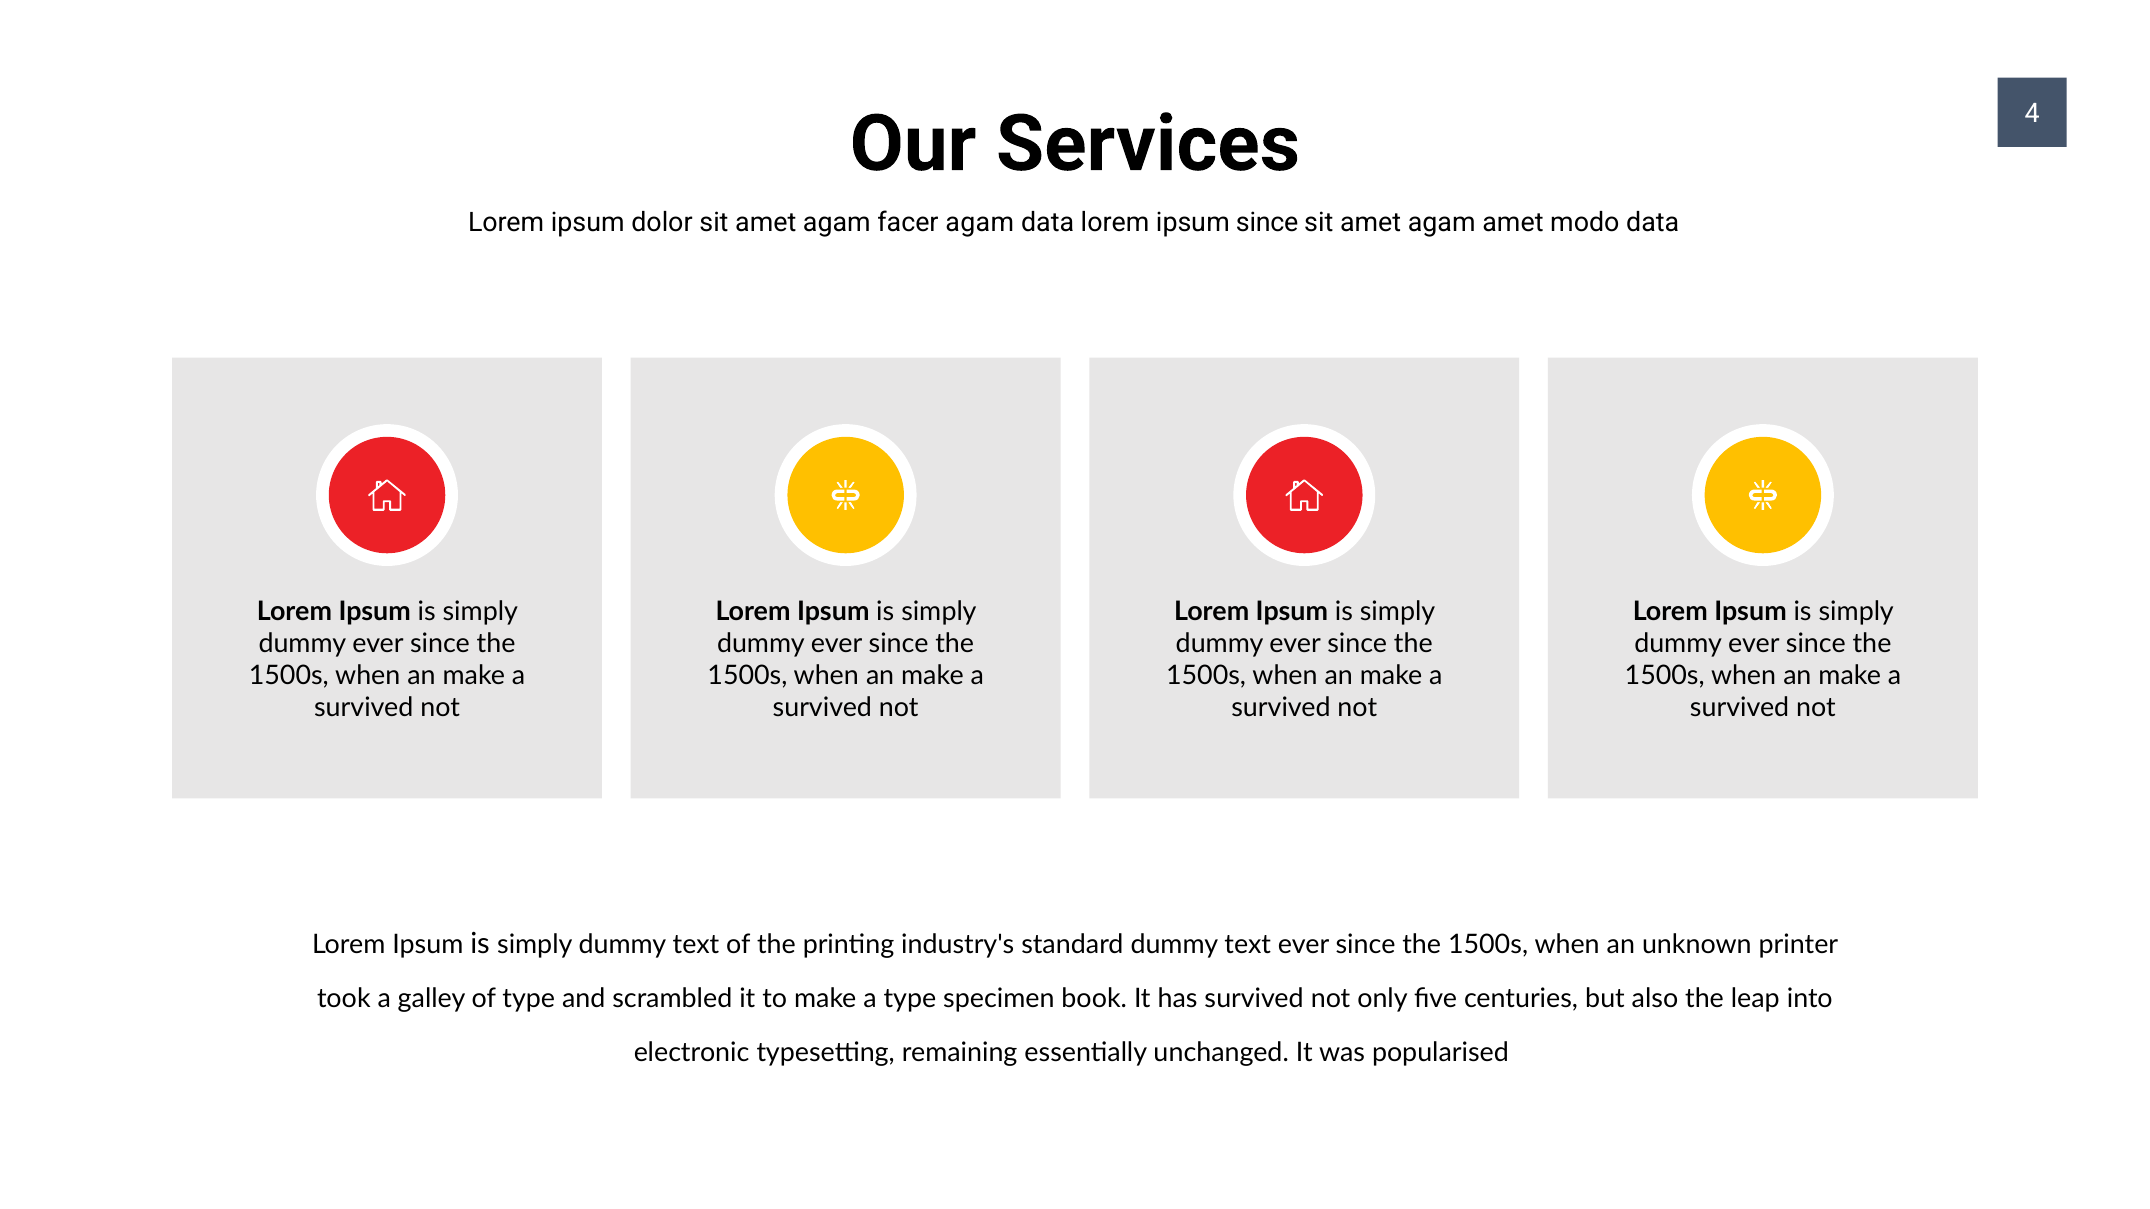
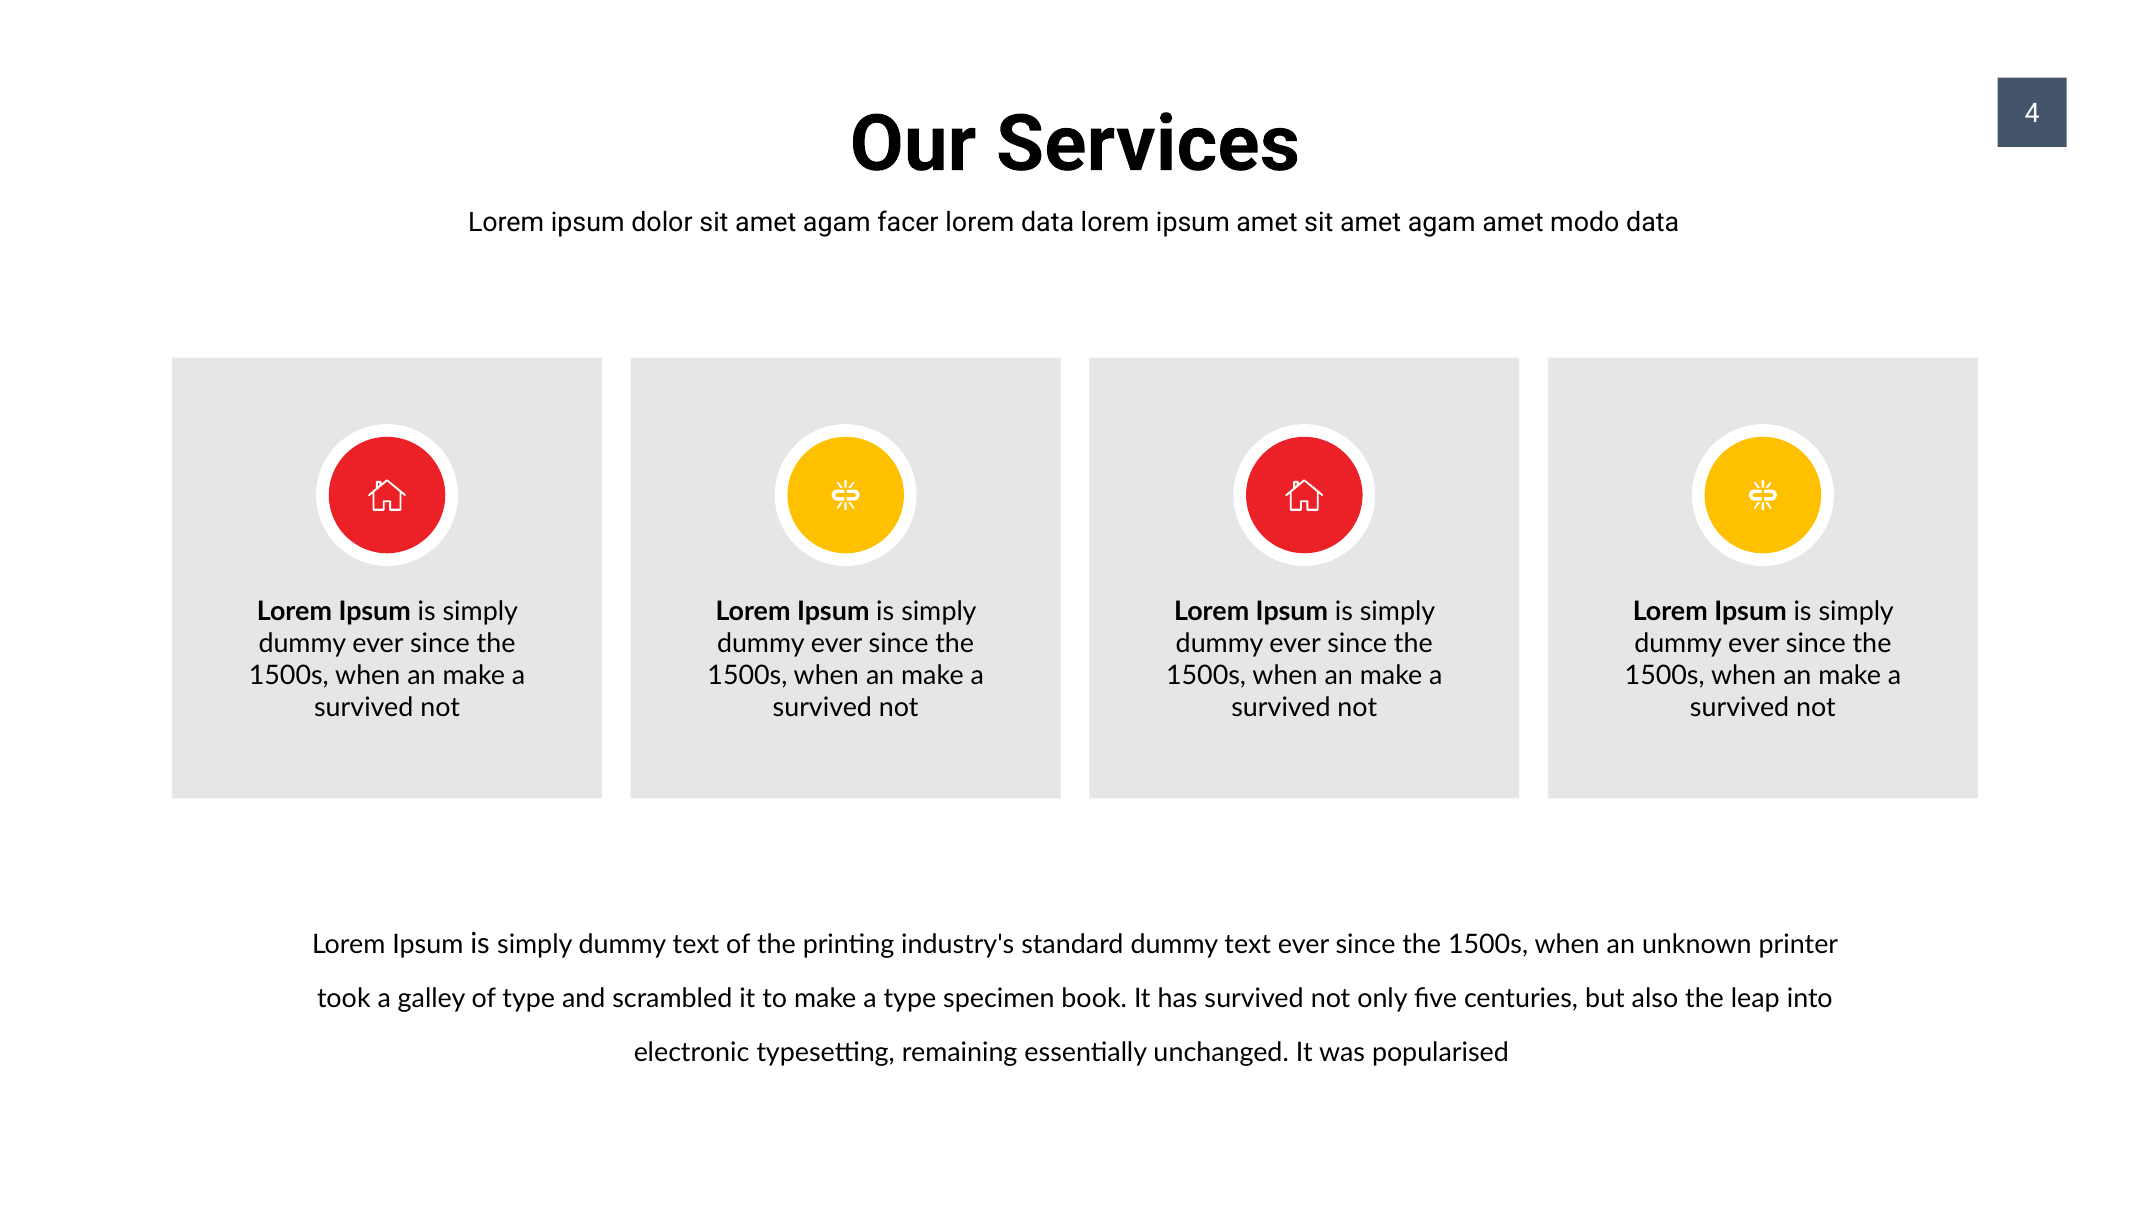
facer agam: agam -> lorem
ipsum since: since -> amet
